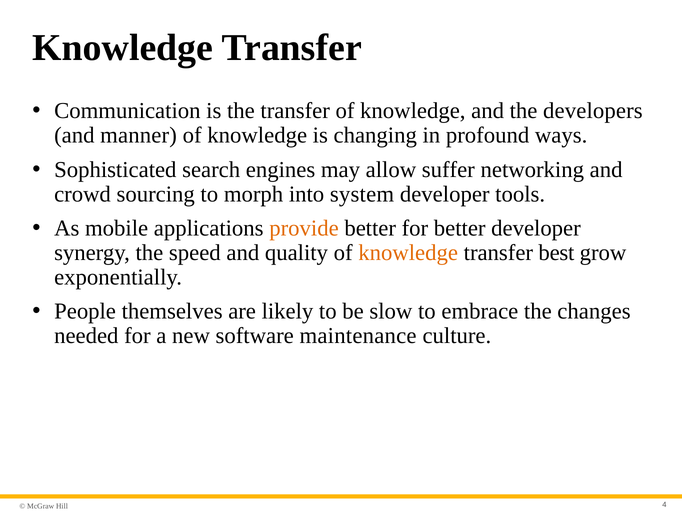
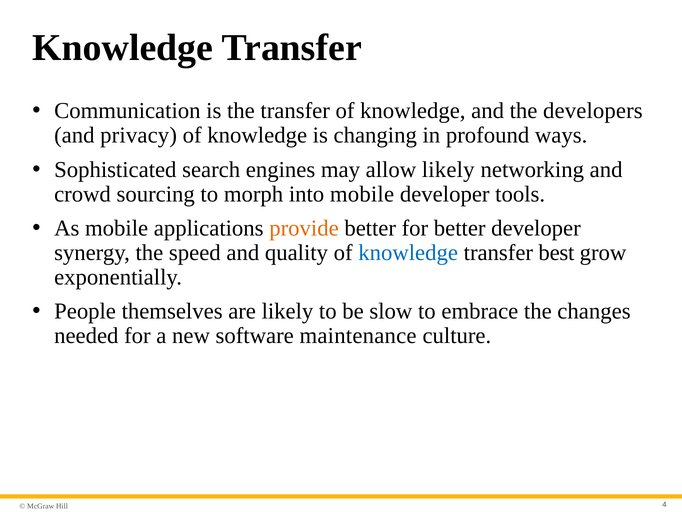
manner: manner -> privacy
allow suffer: suffer -> likely
into system: system -> mobile
knowledge at (408, 252) colour: orange -> blue
